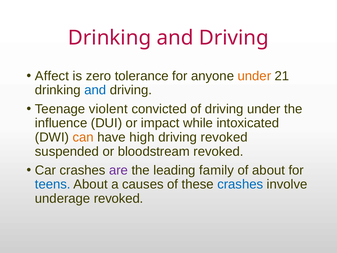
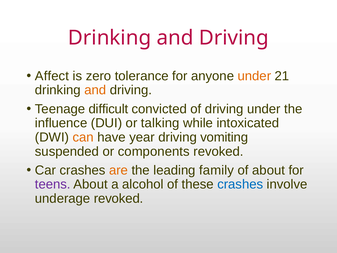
and at (95, 90) colour: blue -> orange
violent: violent -> difficult
impact: impact -> talking
high: high -> year
driving revoked: revoked -> vomiting
bloodstream: bloodstream -> components
are colour: purple -> orange
teens colour: blue -> purple
causes: causes -> alcohol
